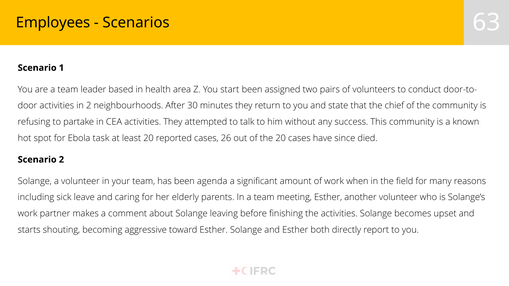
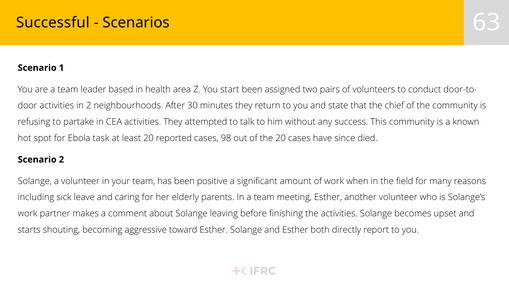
Employees: Employees -> Successful
26: 26 -> 98
agenda: agenda -> positive
